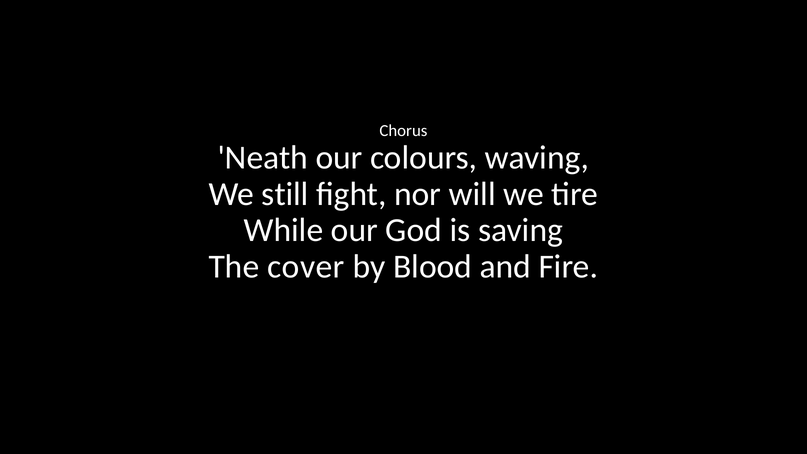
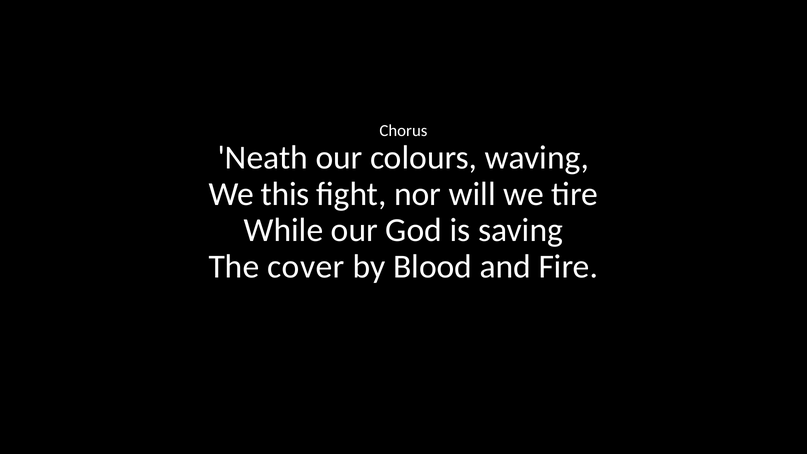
still: still -> this
